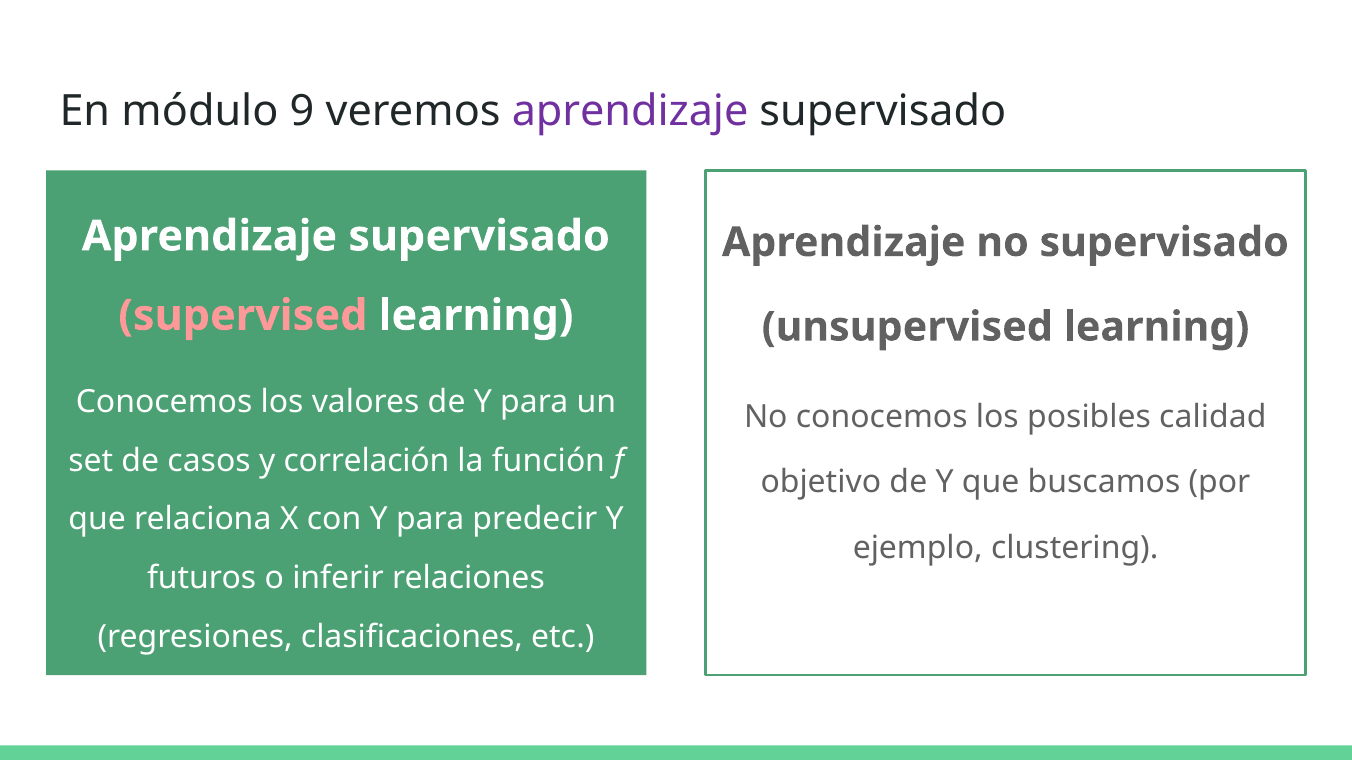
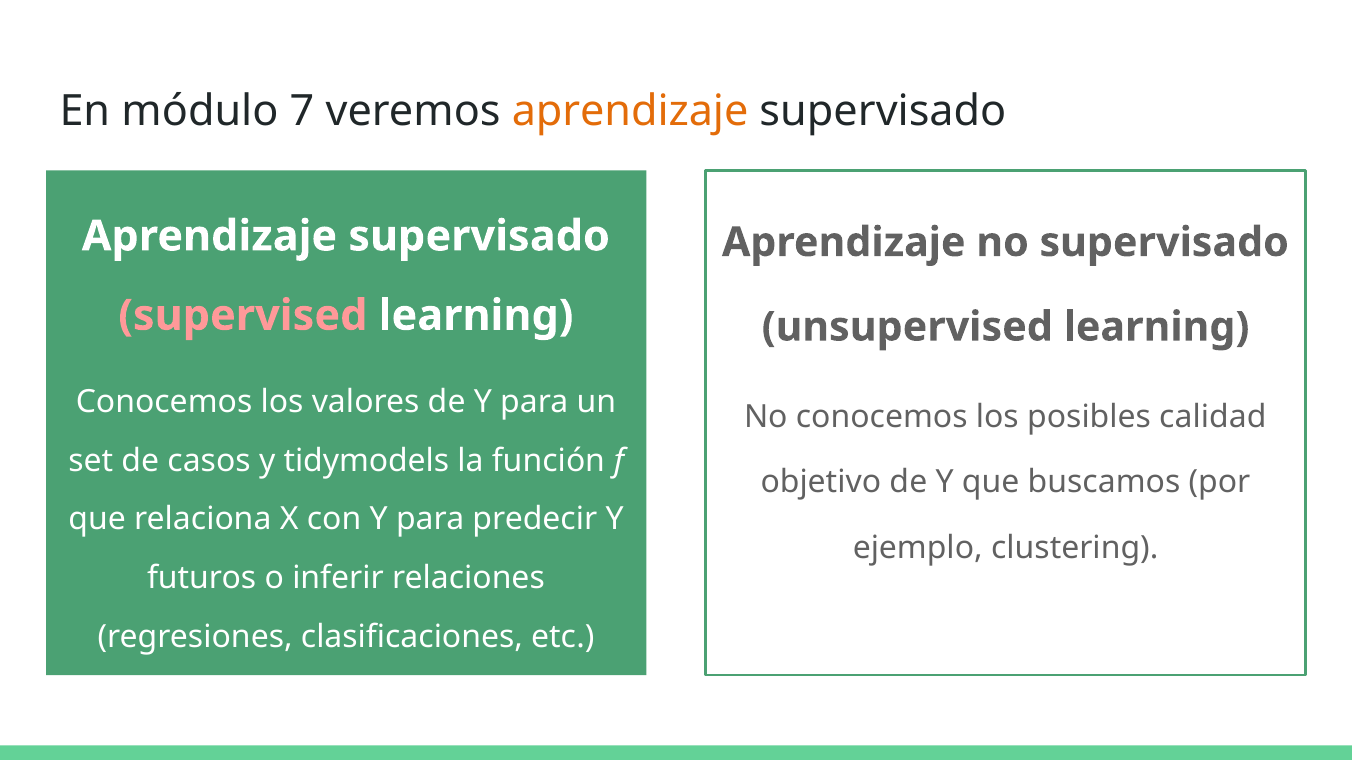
9: 9 -> 7
aprendizaje at (630, 111) colour: purple -> orange
correlación: correlación -> tidymodels
